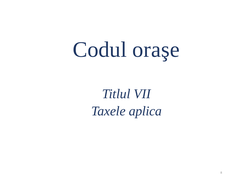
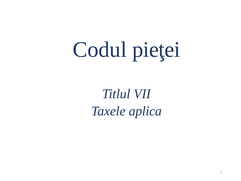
oraşe: oraşe -> pieţei
